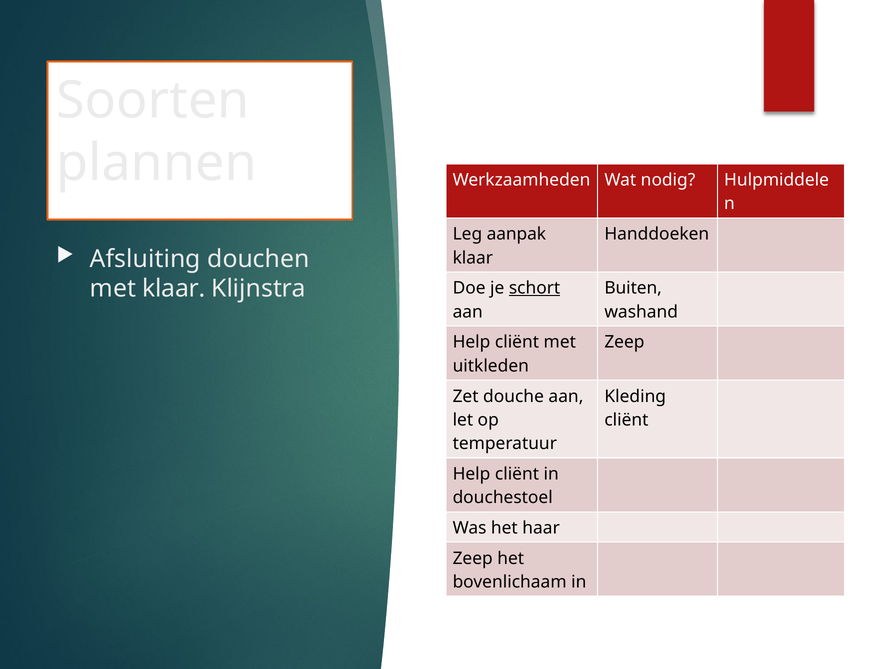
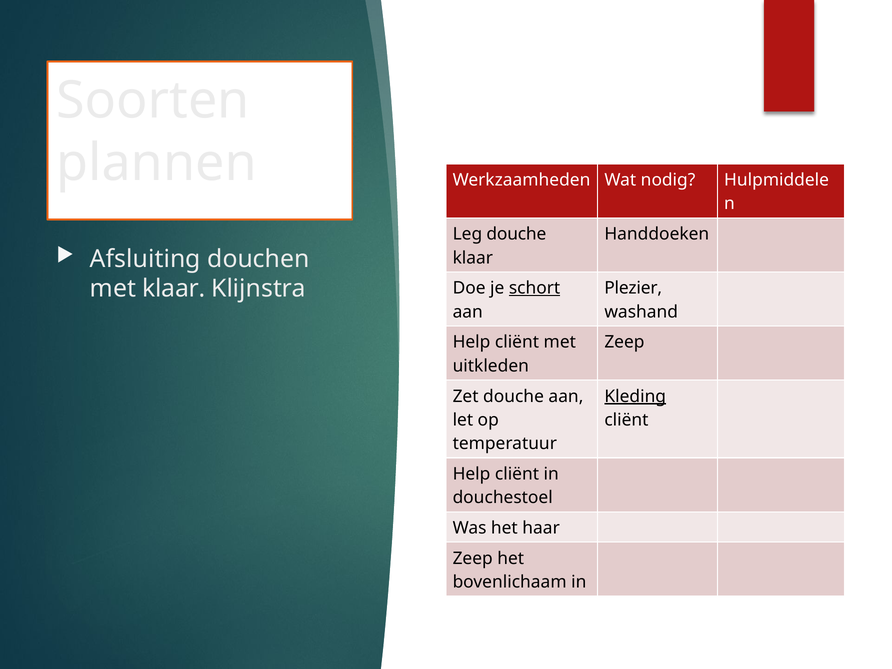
Leg aanpak: aanpak -> douche
Buiten: Buiten -> Plezier
Kleding underline: none -> present
